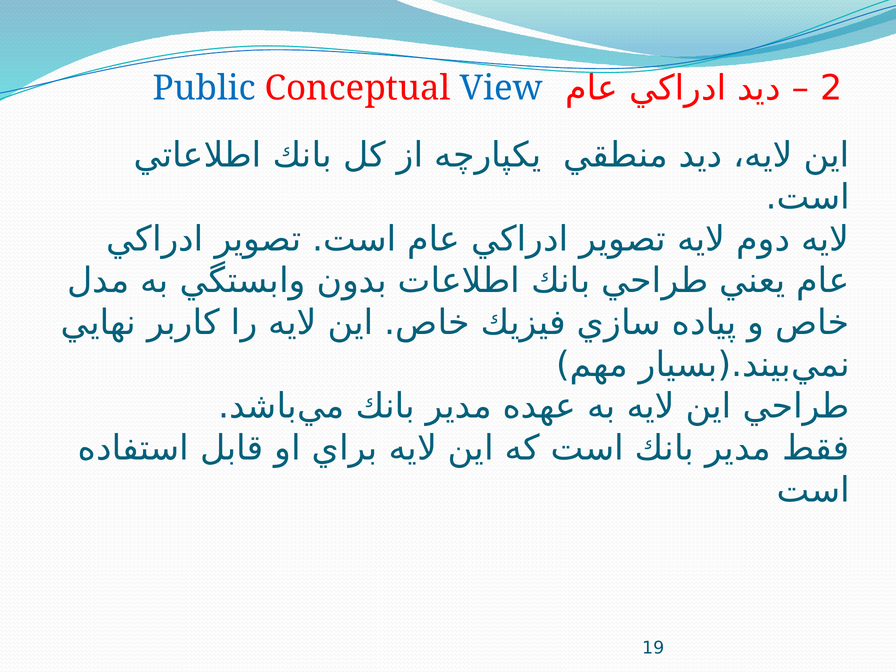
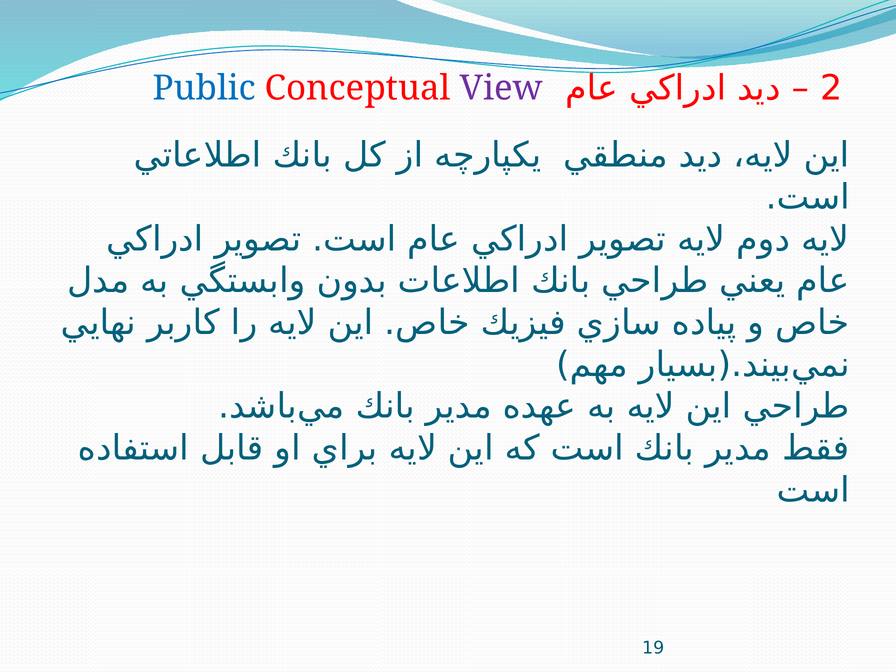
View colour: blue -> purple
